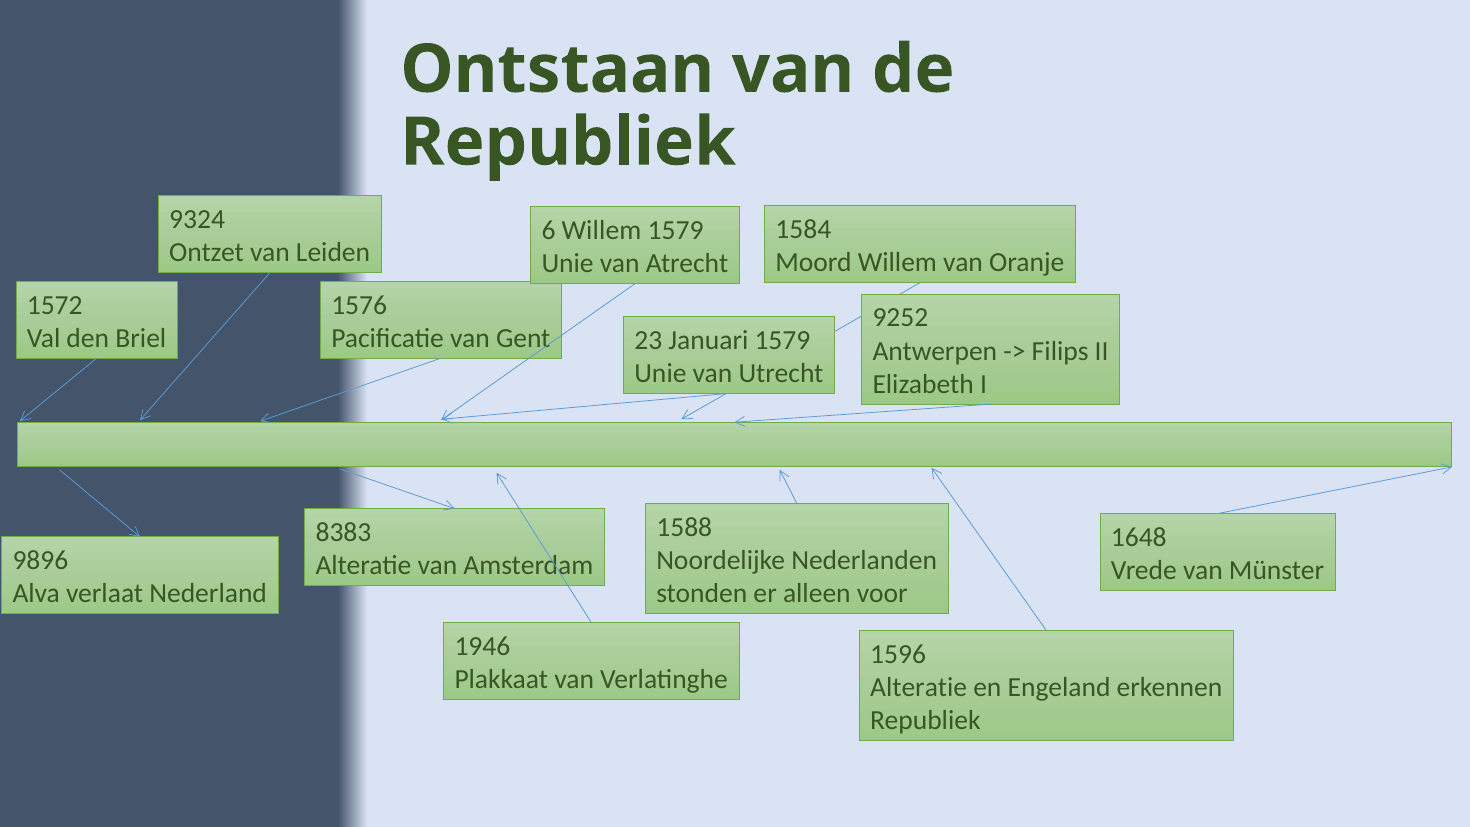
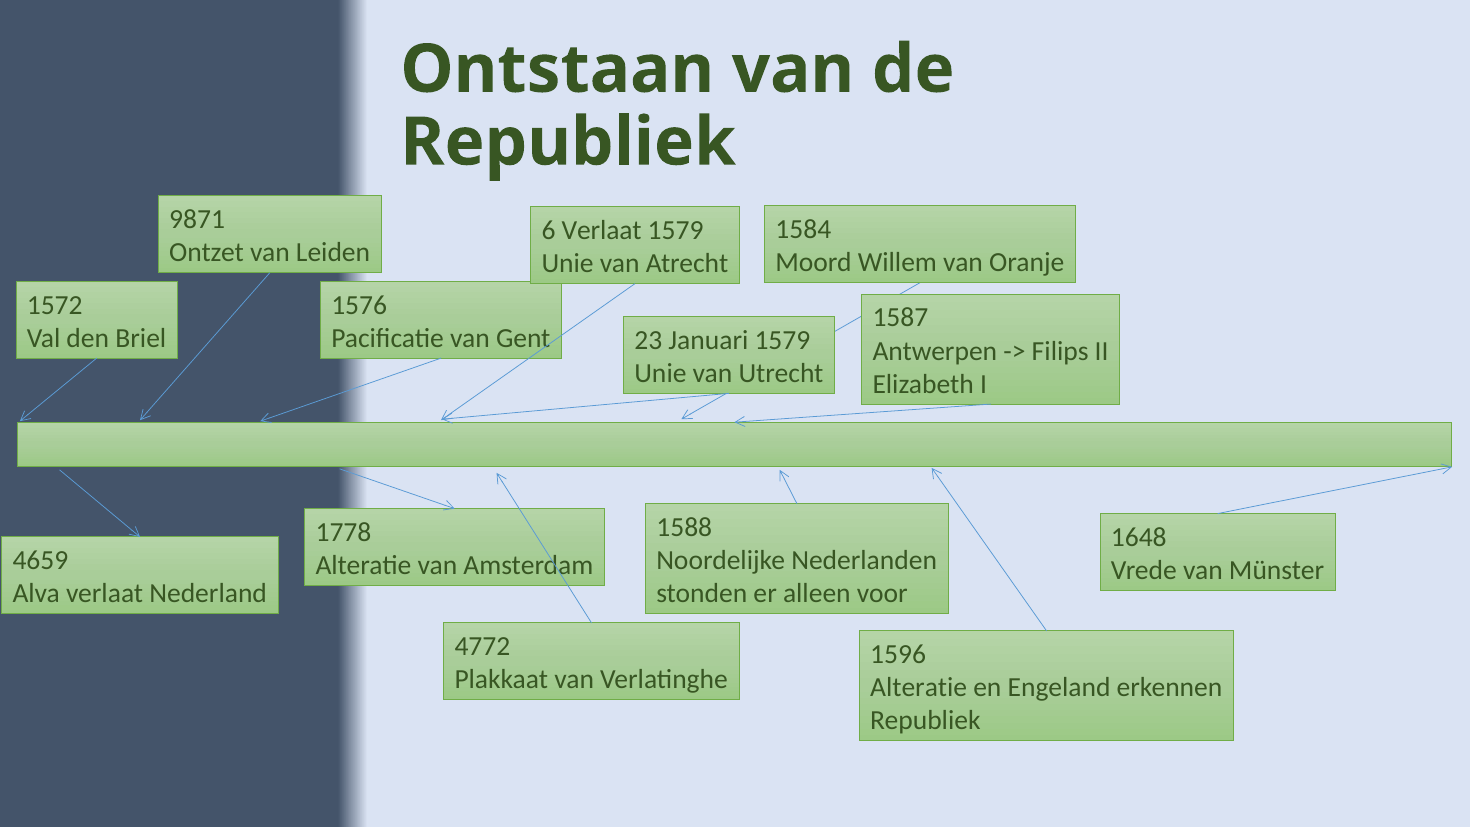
9324: 9324 -> 9871
6 Willem: Willem -> Verlaat
9252: 9252 -> 1587
8383: 8383 -> 1778
9896: 9896 -> 4659
1946: 1946 -> 4772
